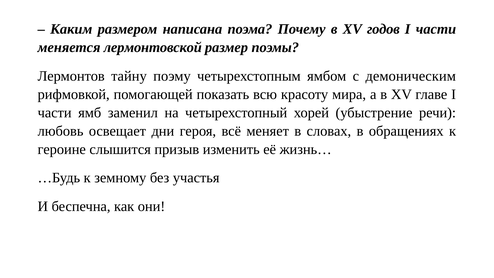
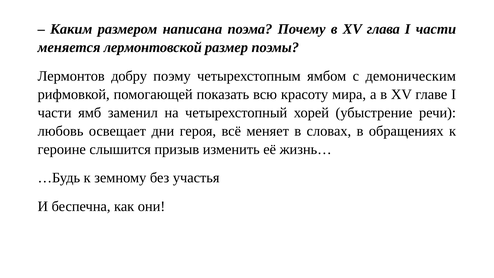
годов: годов -> глава
тайну: тайну -> добру
